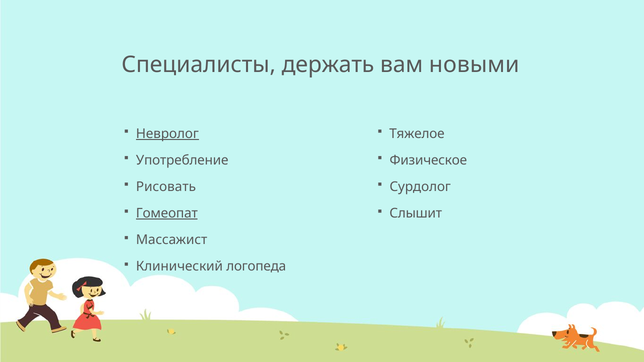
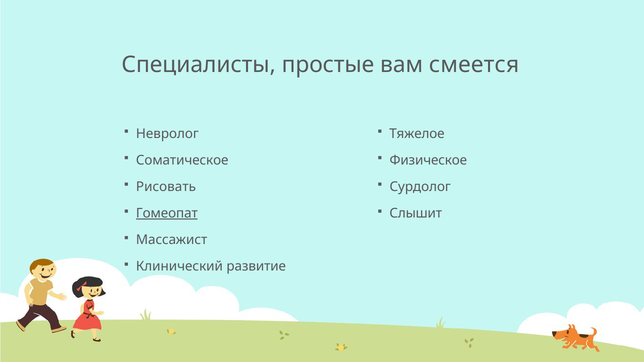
держать: держать -> простые
новыми: новыми -> смеется
Невролог underline: present -> none
Употребление: Употребление -> Соматическое
логопеда: логопеда -> развитие
